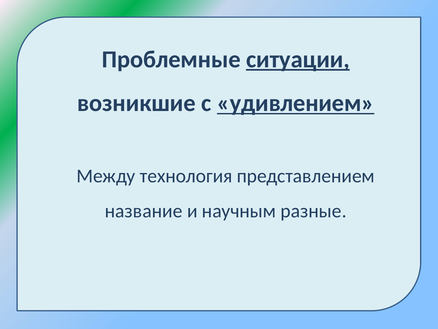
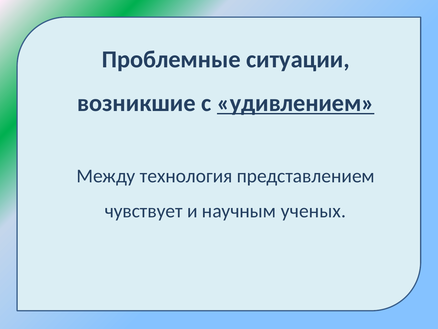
ситуации underline: present -> none
название: название -> чувствует
разные: разные -> ученых
